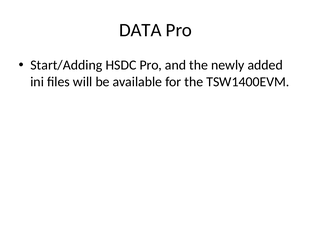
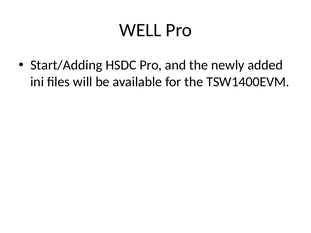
DATA: DATA -> WELL
